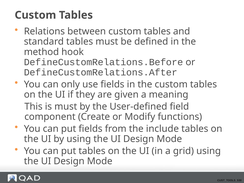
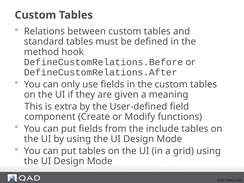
is must: must -> extra
